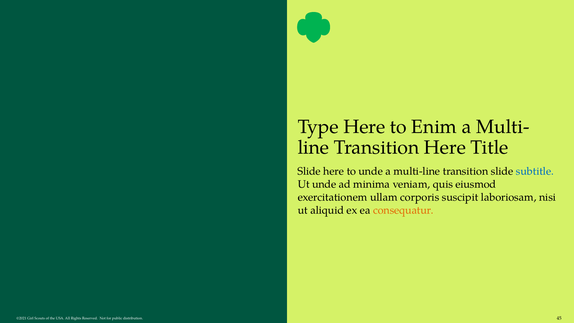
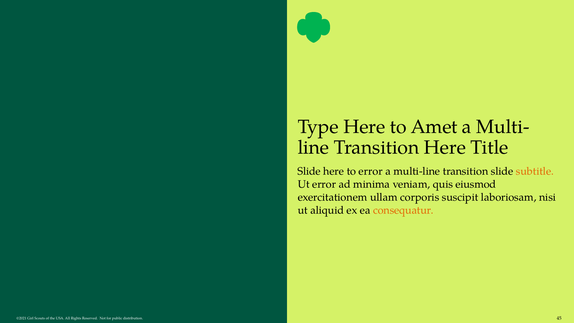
Enim: Enim -> Amet
to unde: unde -> error
subtitle colour: blue -> orange
Ut unde: unde -> error
